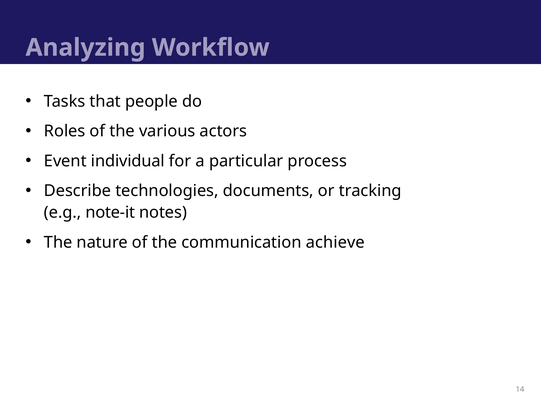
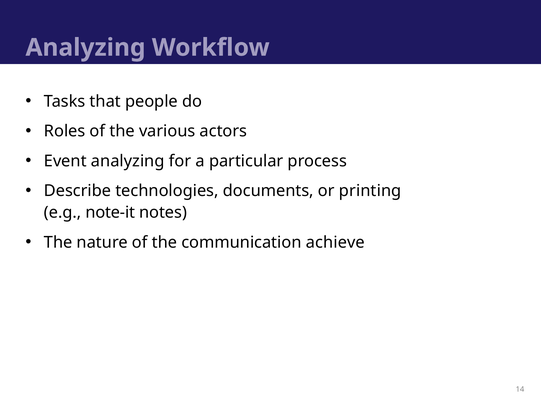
Event individual: individual -> analyzing
tracking: tracking -> printing
